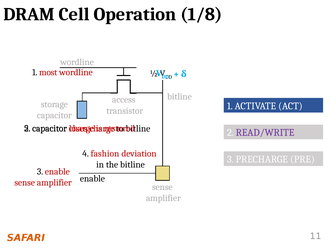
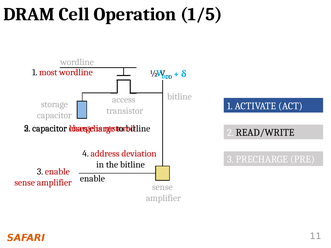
1/8: 1/8 -> 1/5
READ/WRITE colour: purple -> black
fashion: fashion -> address
